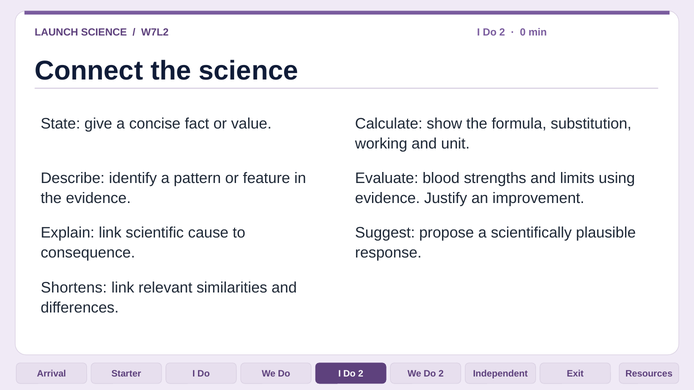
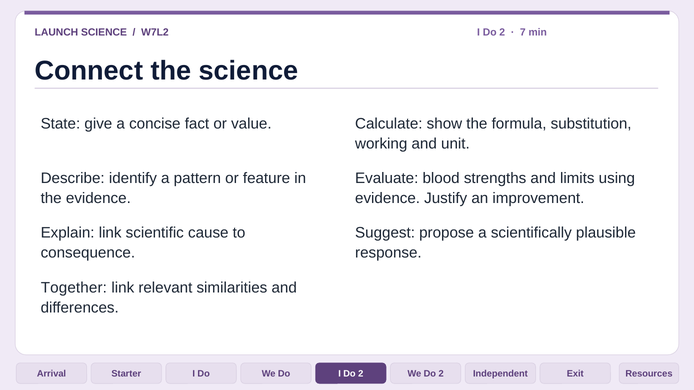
0: 0 -> 7
Shortens: Shortens -> Together
